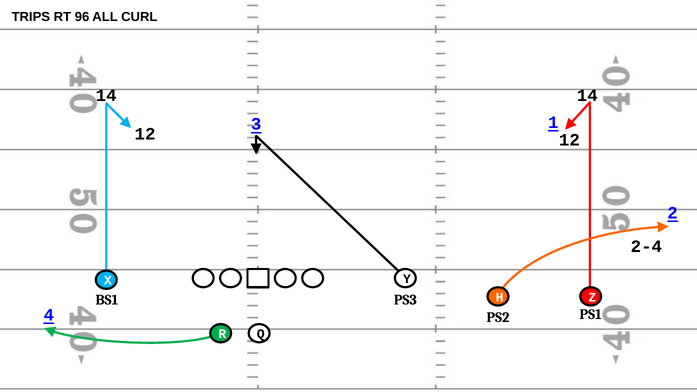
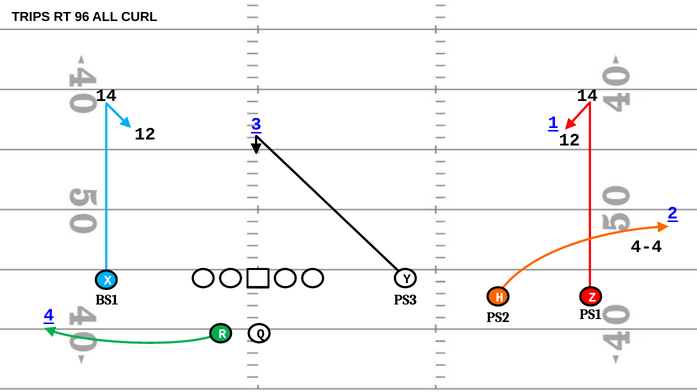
2-4: 2-4 -> 4-4
